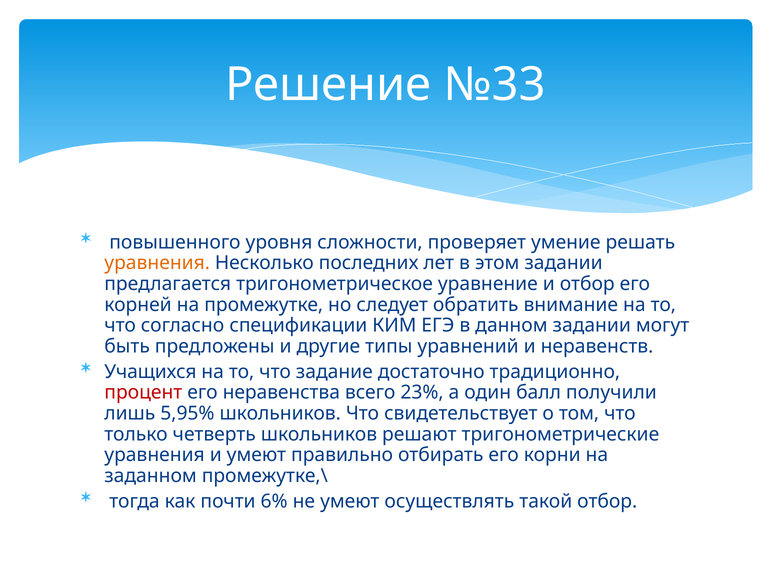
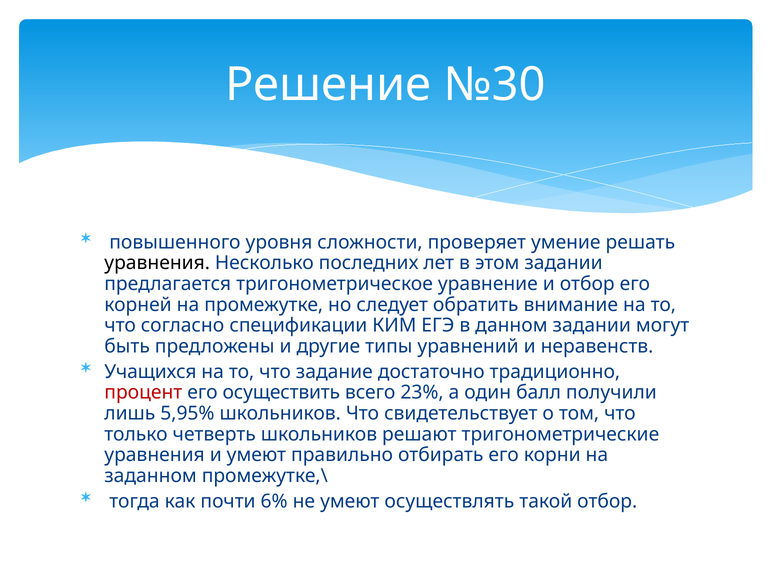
№33: №33 -> №30
уравнения at (157, 263) colour: orange -> black
неравенства: неравенства -> осуществить
